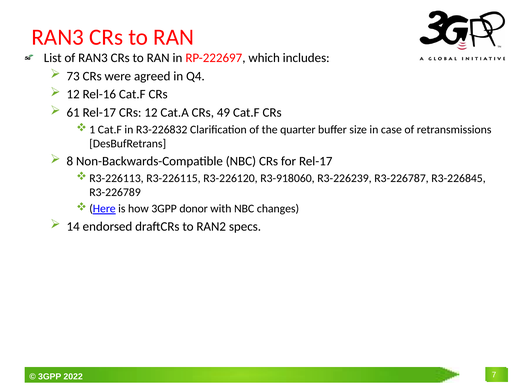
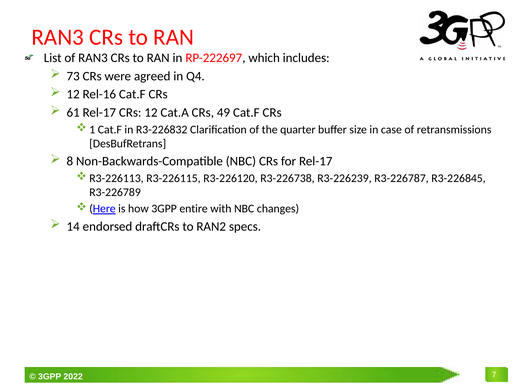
R3-918060: R3-918060 -> R3-226738
donor: donor -> entire
